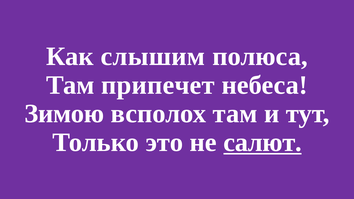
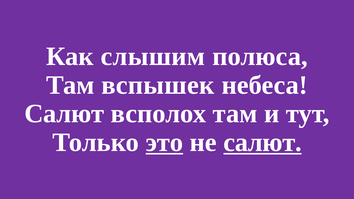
припечет: припечет -> вспышек
Зимою at (64, 114): Зимою -> Салют
это underline: none -> present
